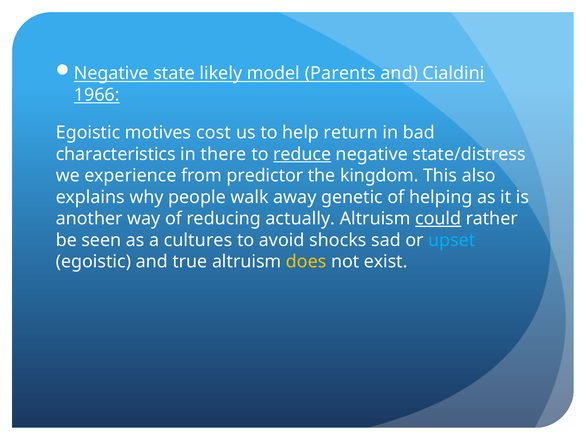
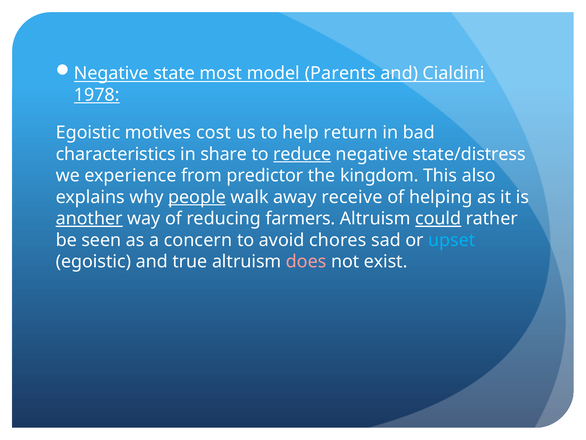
likely: likely -> most
1966: 1966 -> 1978
there: there -> share
people underline: none -> present
genetic: genetic -> receive
another underline: none -> present
actually: actually -> farmers
cultures: cultures -> concern
shocks: shocks -> chores
does colour: yellow -> pink
